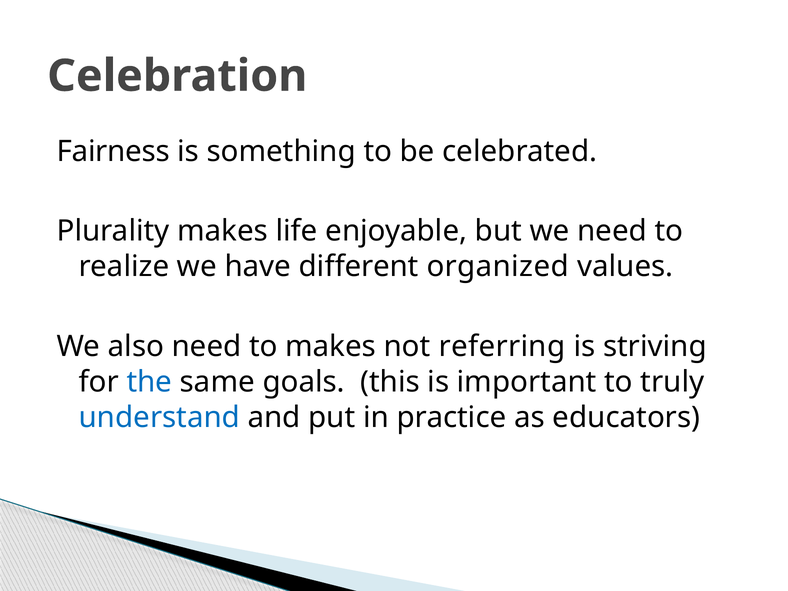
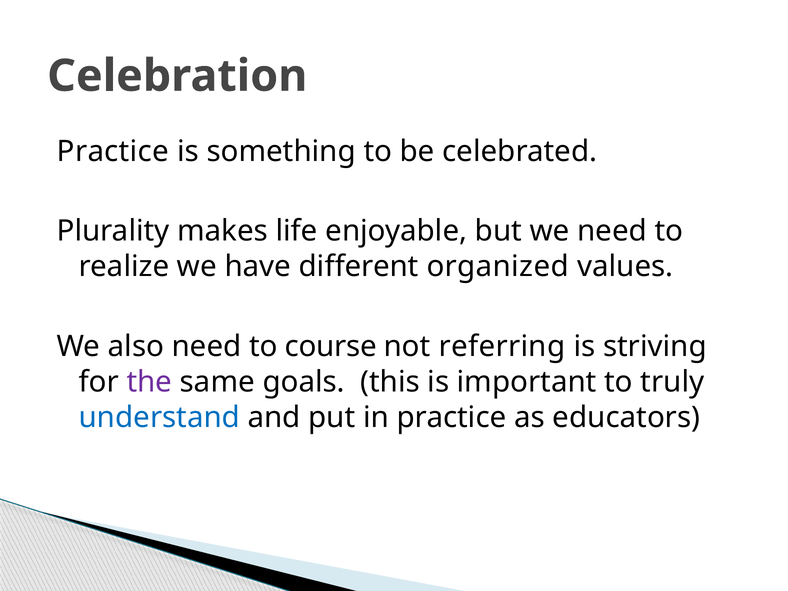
Fairness at (113, 151): Fairness -> Practice
to makes: makes -> course
the colour: blue -> purple
